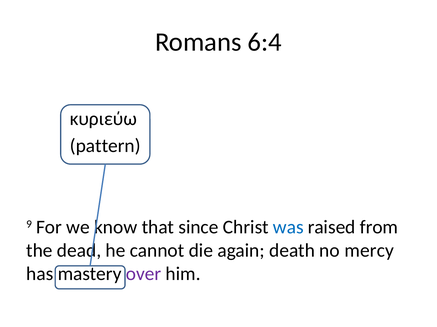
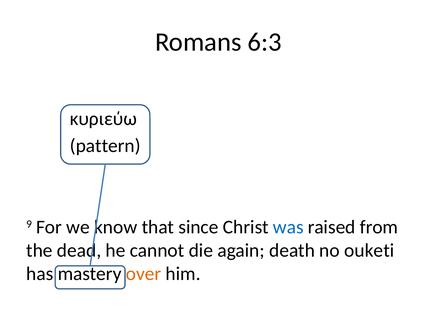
6:4: 6:4 -> 6:3
mercy: mercy -> ouketi
over colour: purple -> orange
